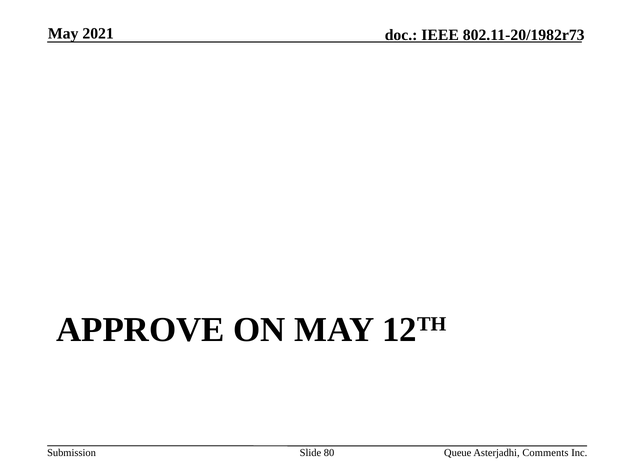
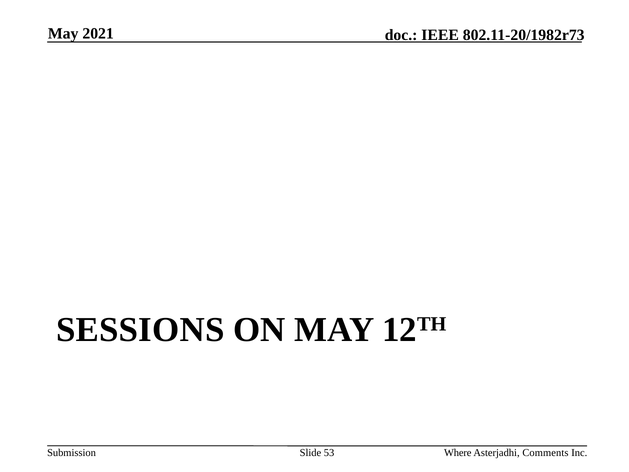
APPROVE: APPROVE -> SESSIONS
80: 80 -> 53
Queue: Queue -> Where
